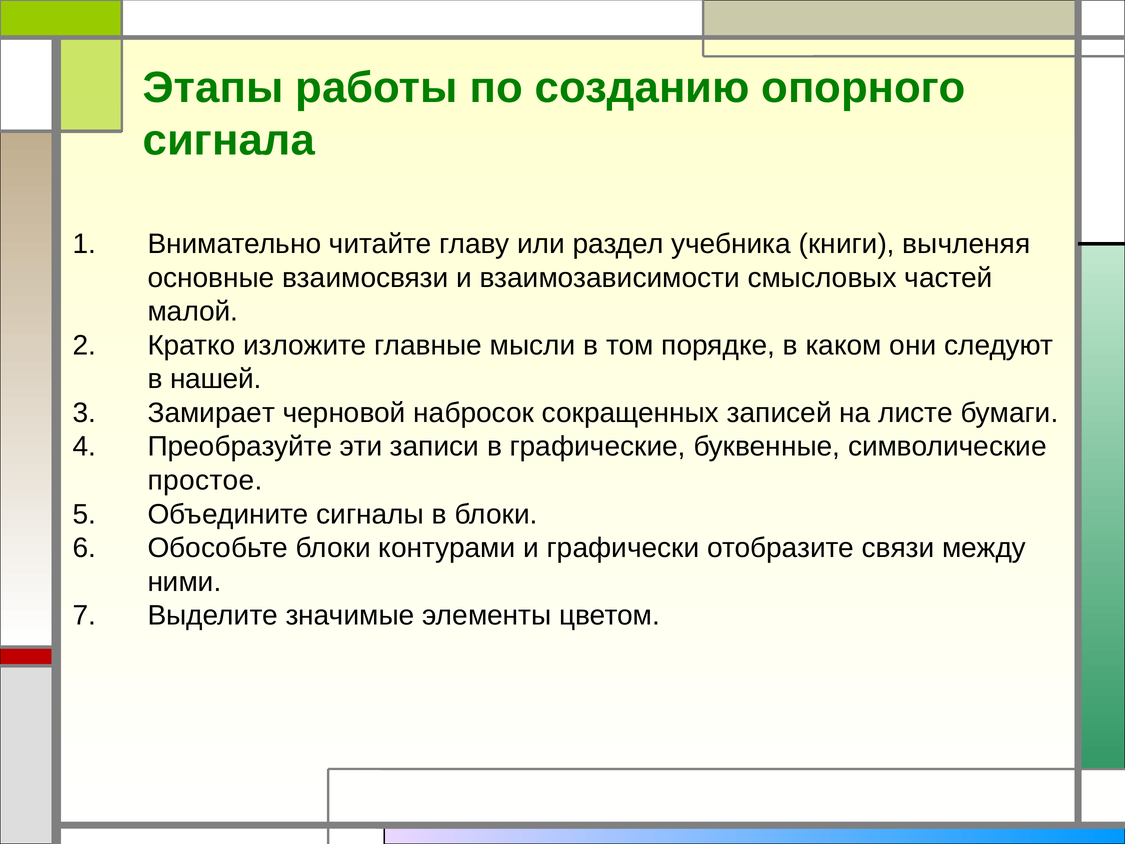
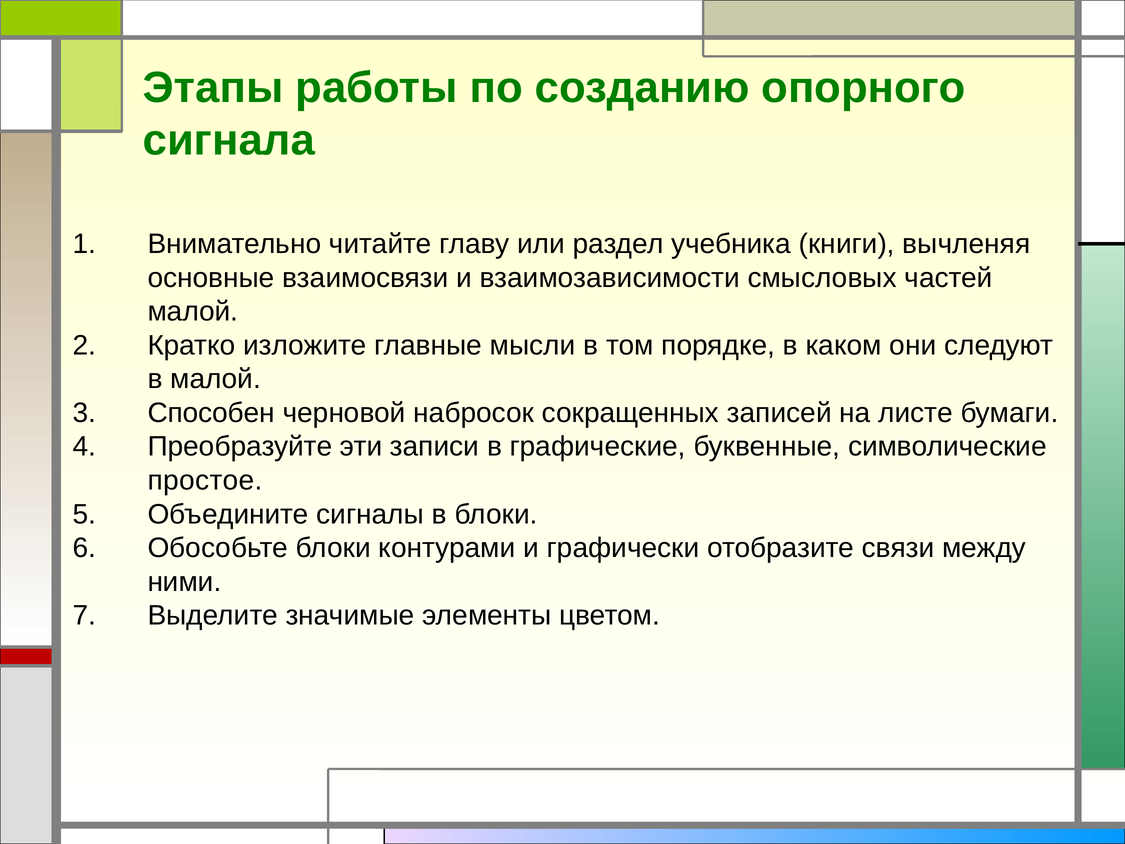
в нашей: нашей -> малой
Замирает: Замирает -> Способен
